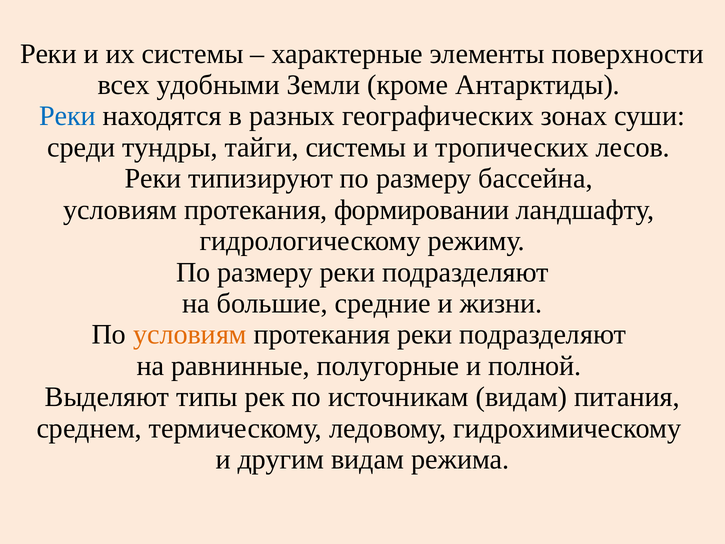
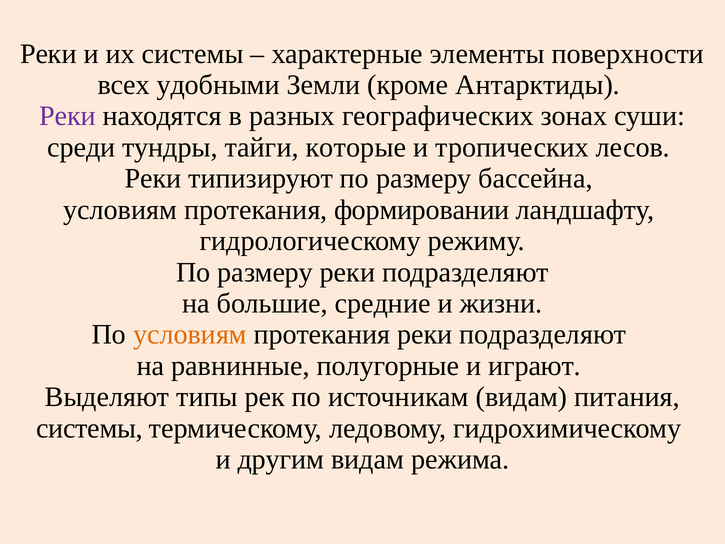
Реки at (68, 116) colour: blue -> purple
тайги системы: системы -> которые
полной: полной -> играют
среднем at (89, 428): среднем -> системы
